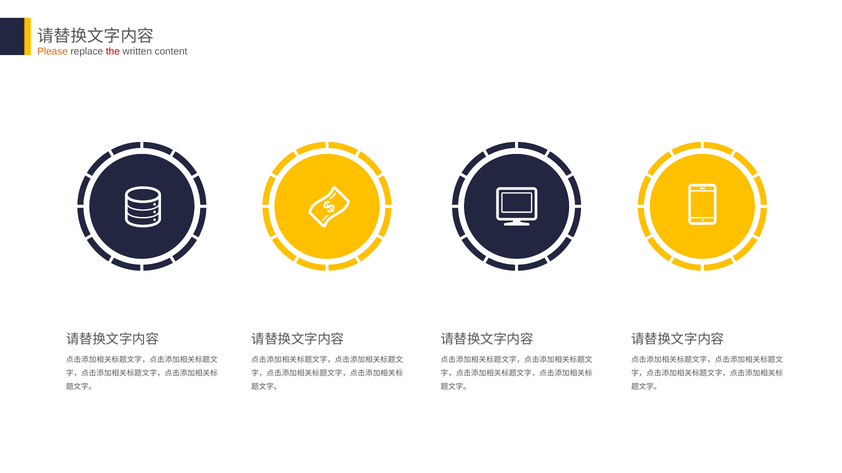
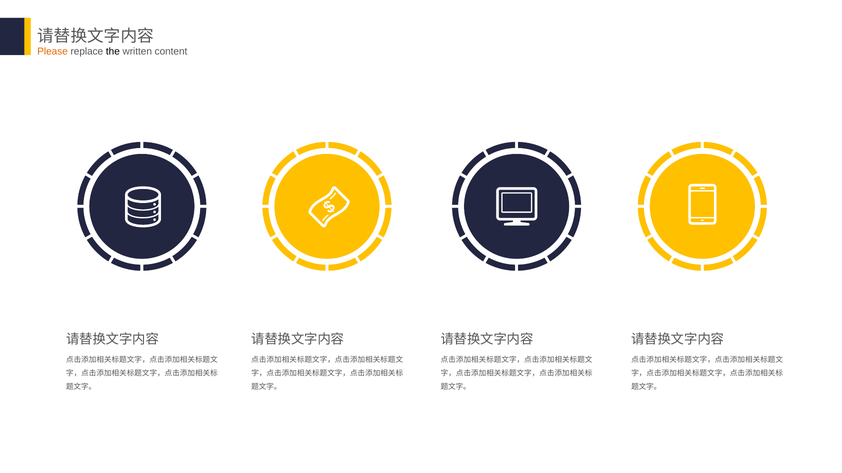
the colour: red -> black
